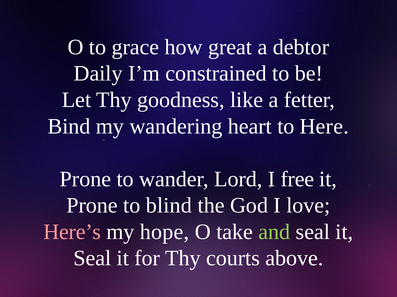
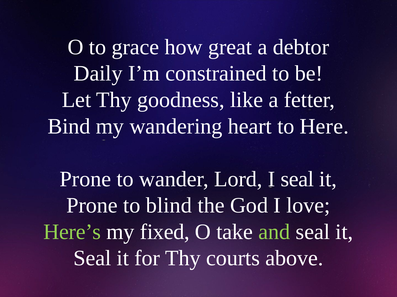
I free: free -> seal
Here’s colour: pink -> light green
hope: hope -> fixed
